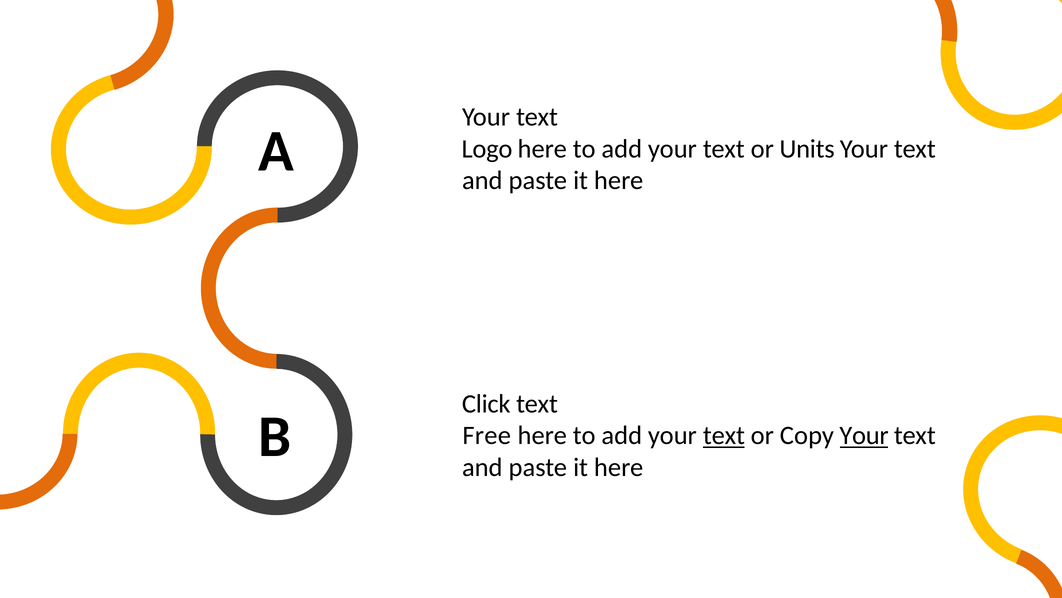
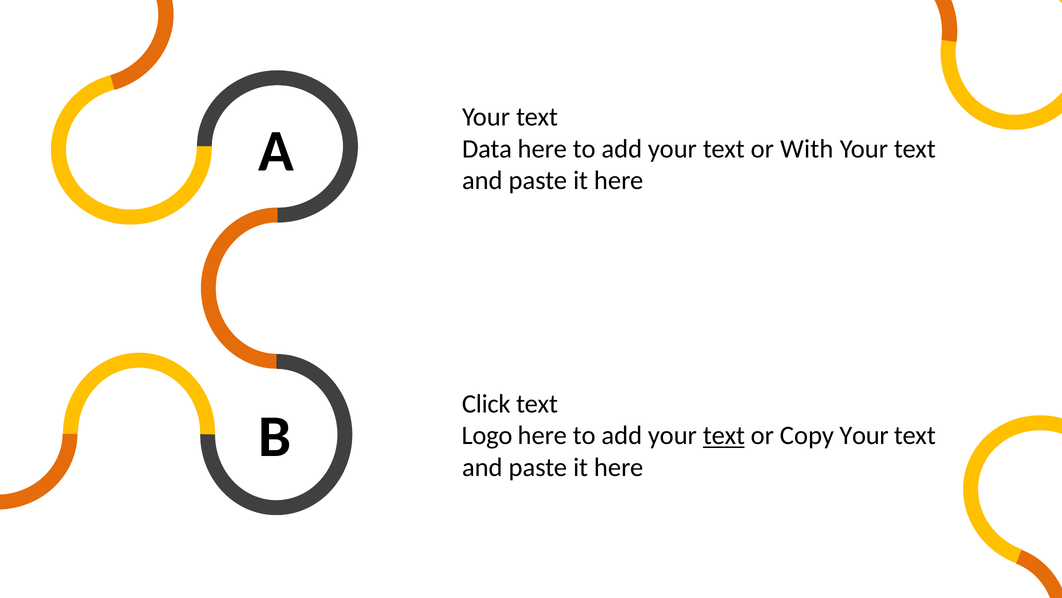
Logo: Logo -> Data
Units: Units -> With
Free: Free -> Logo
Your at (864, 435) underline: present -> none
